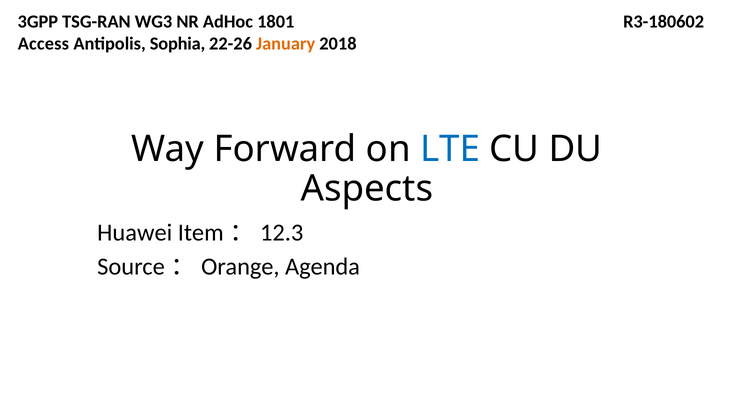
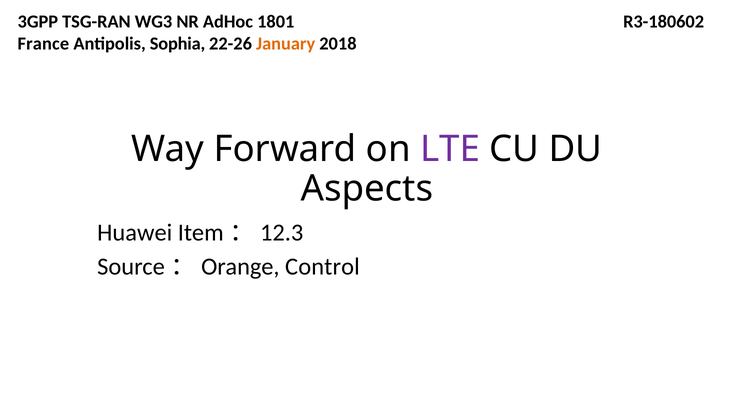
Access: Access -> France
LTE colour: blue -> purple
Agenda: Agenda -> Control
